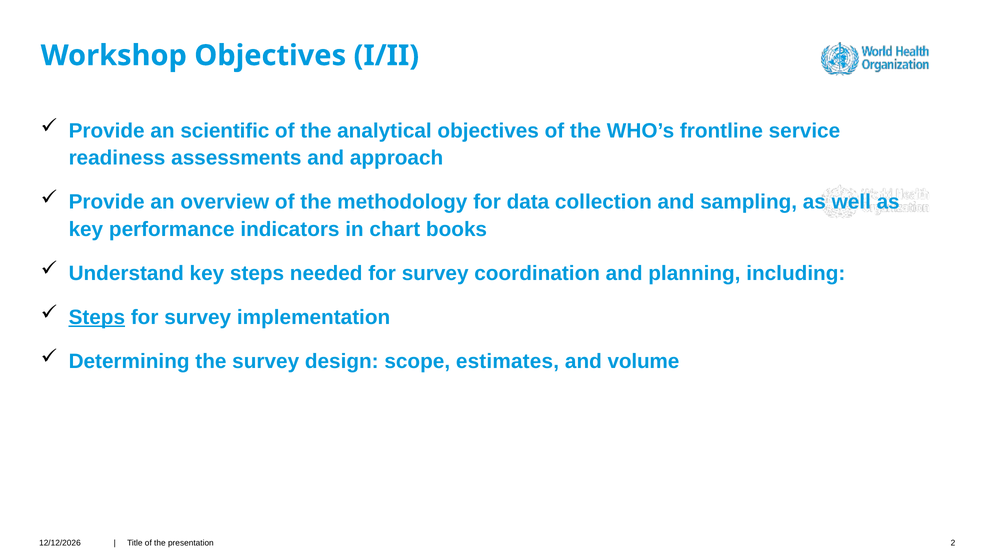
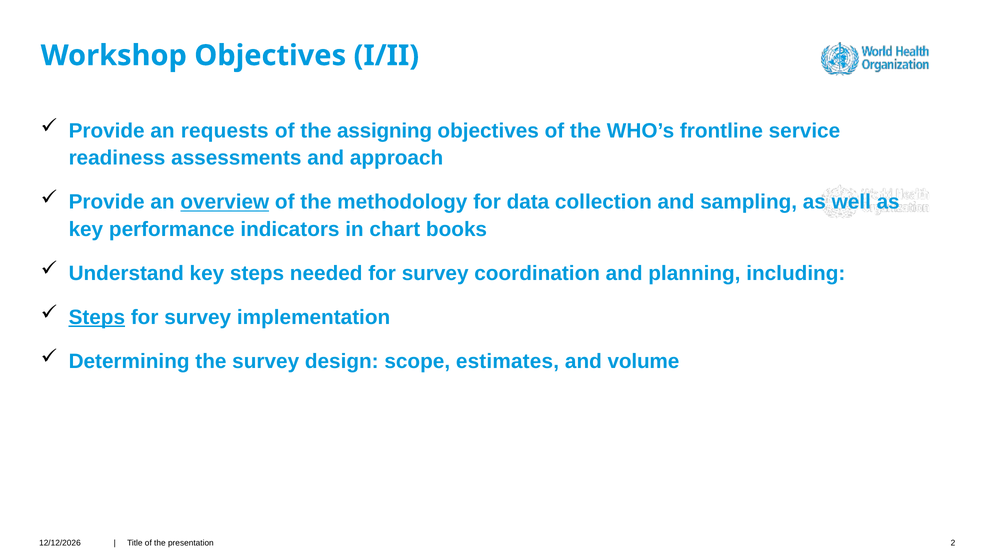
scientific: scientific -> requests
analytical: analytical -> assigning
overview underline: none -> present
